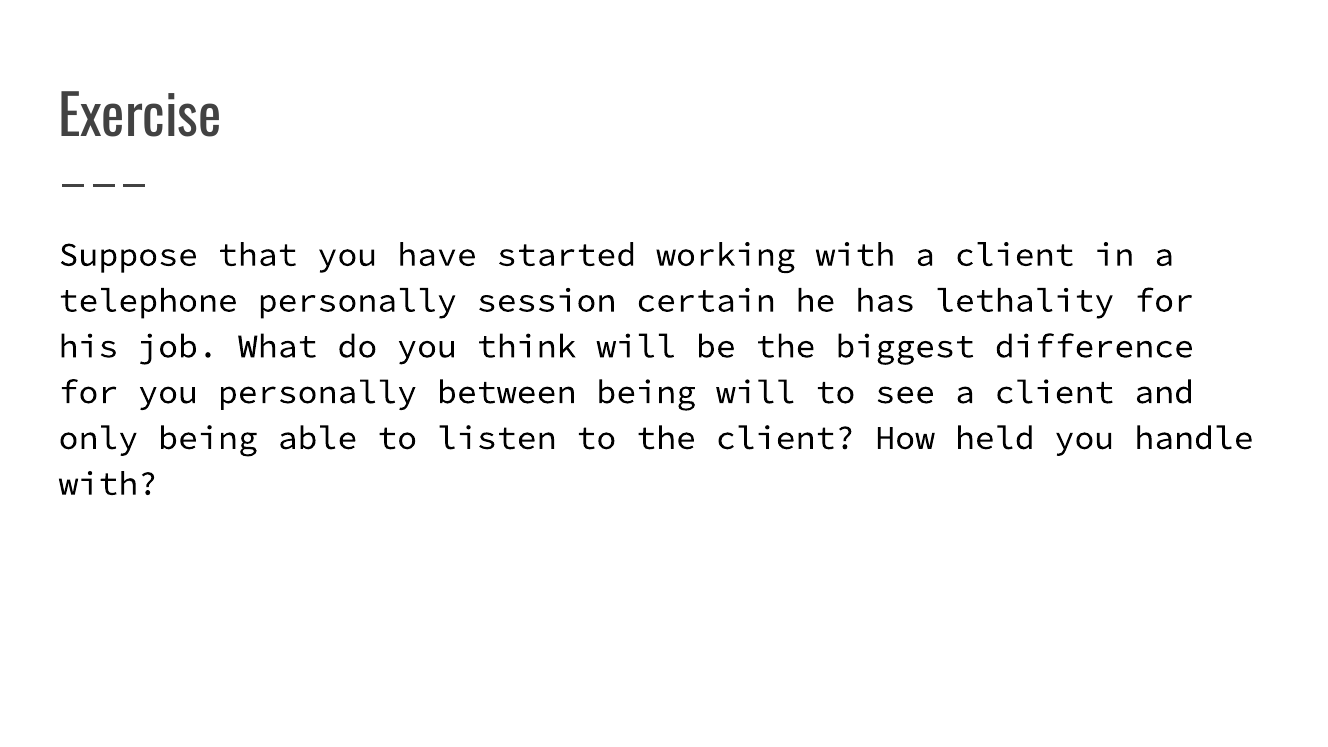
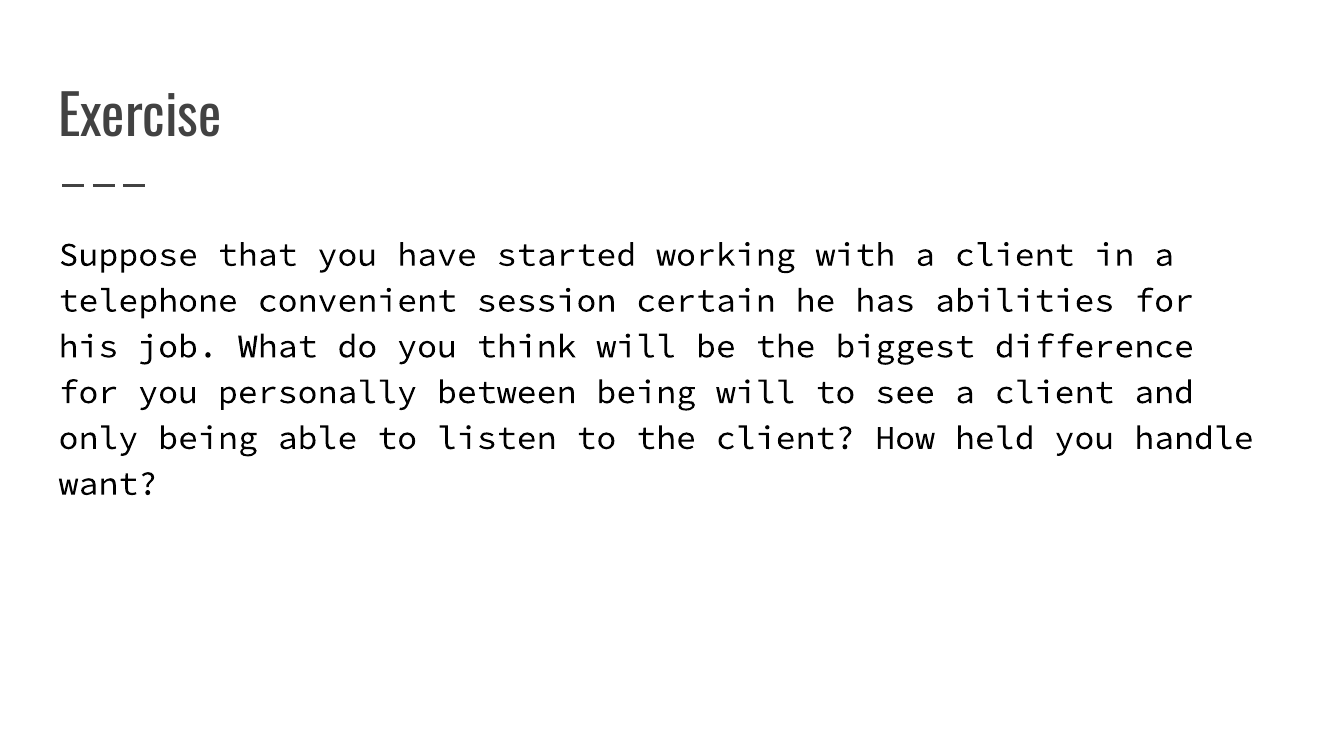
telephone personally: personally -> convenient
lethality: lethality -> abilities
with at (108, 484): with -> want
